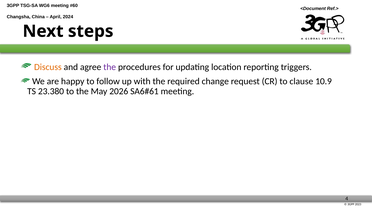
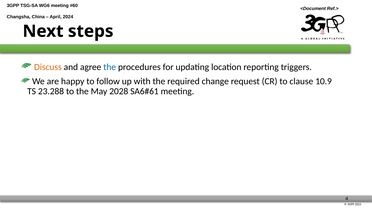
the at (110, 67) colour: purple -> blue
23.380: 23.380 -> 23.288
2026: 2026 -> 2028
